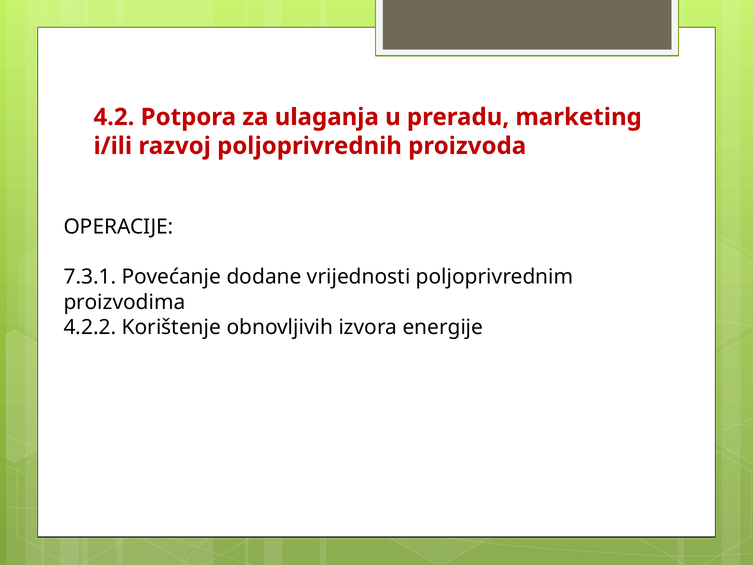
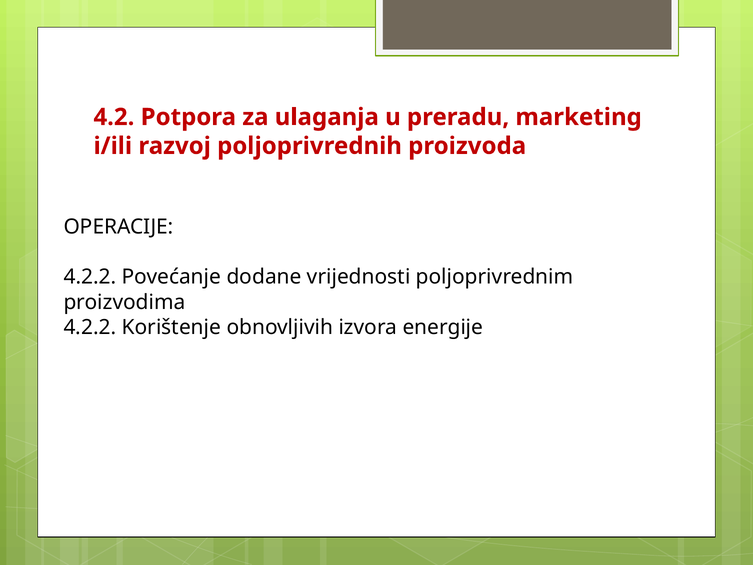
7.3.1 at (90, 277): 7.3.1 -> 4.2.2
